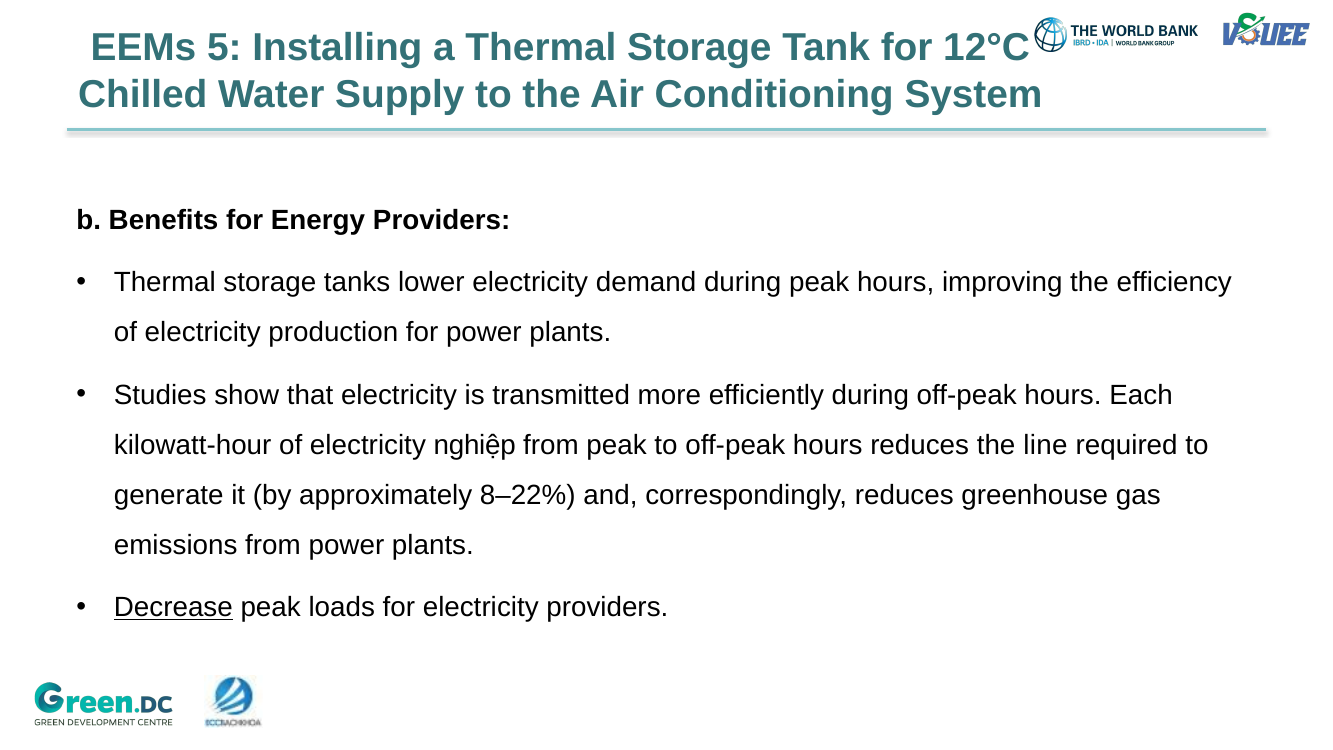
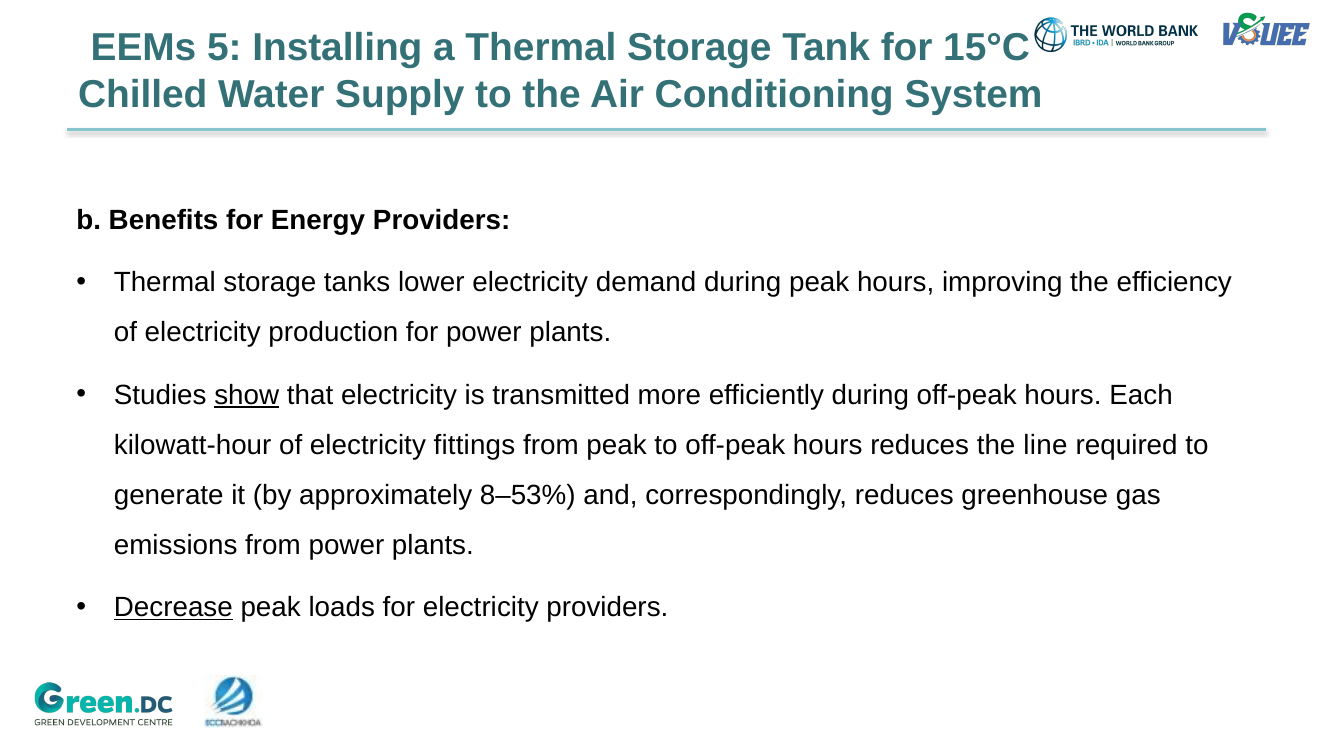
12°C: 12°C -> 15°C
show underline: none -> present
nghiệp: nghiệp -> fittings
8–22%: 8–22% -> 8–53%
